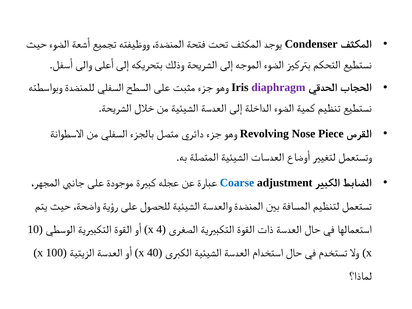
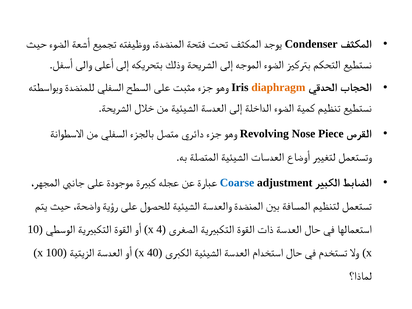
diaphragm colour: purple -> orange
